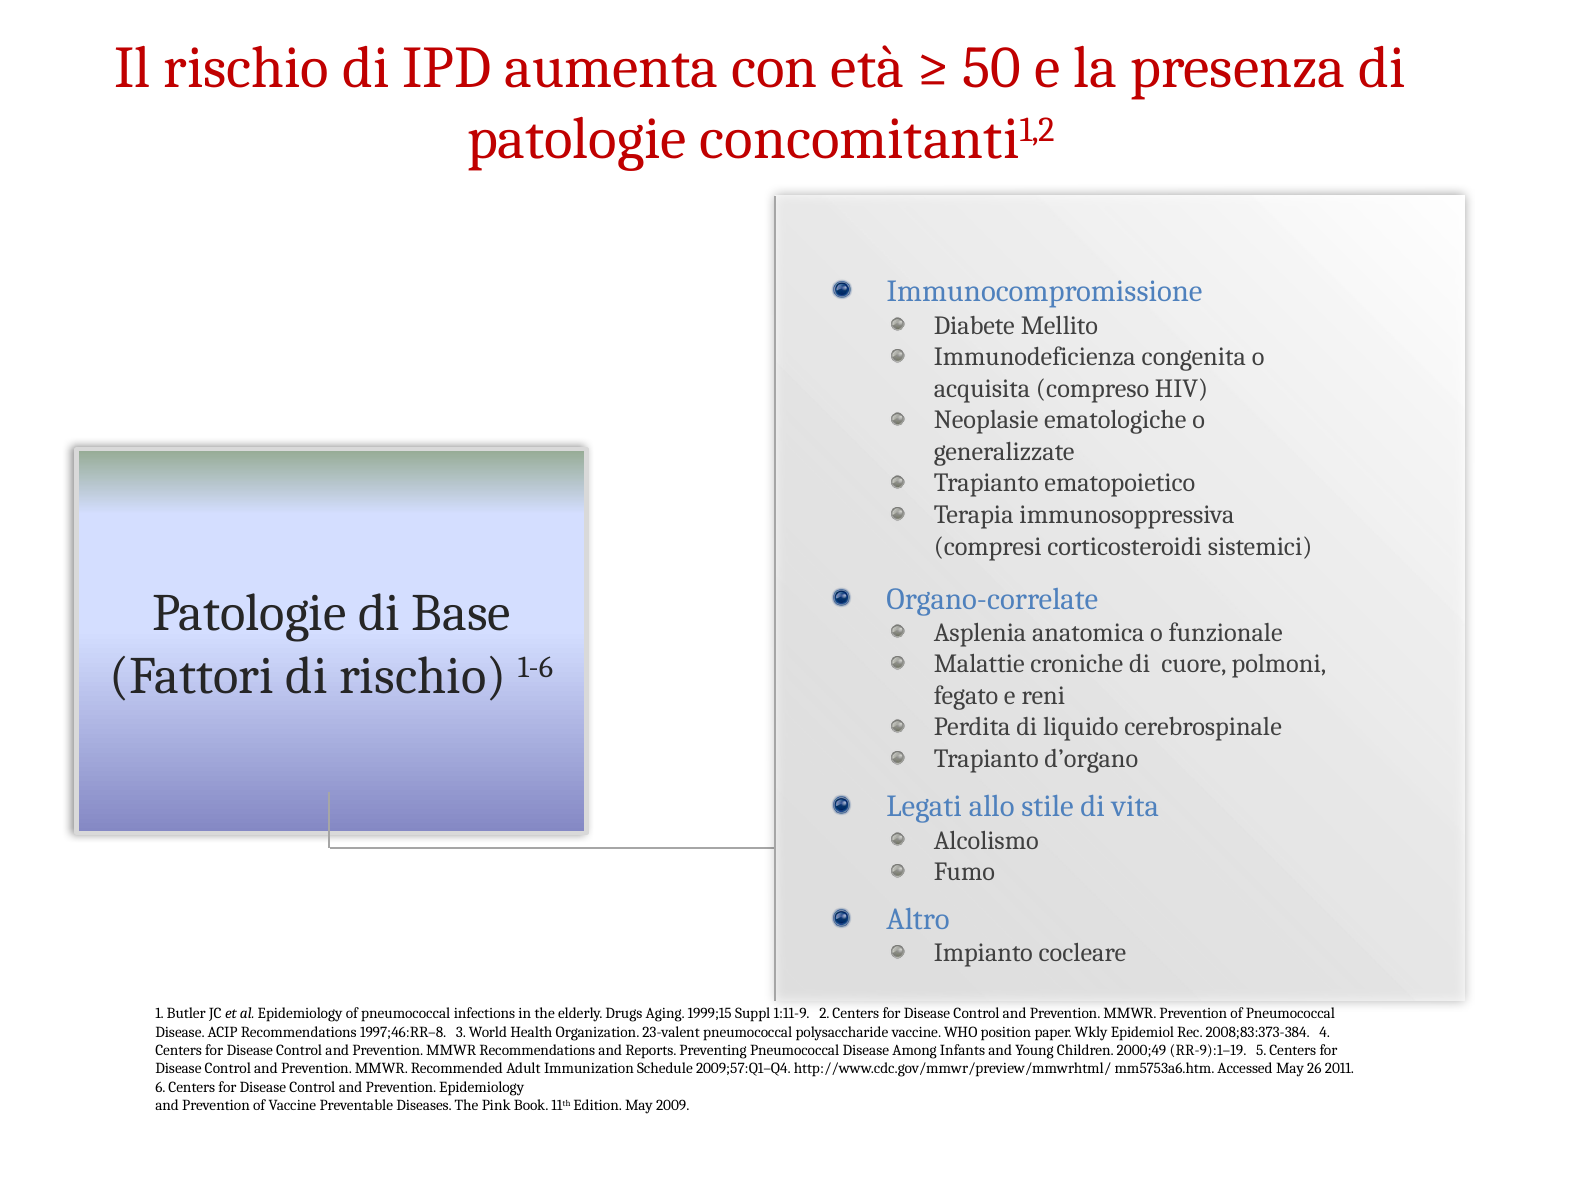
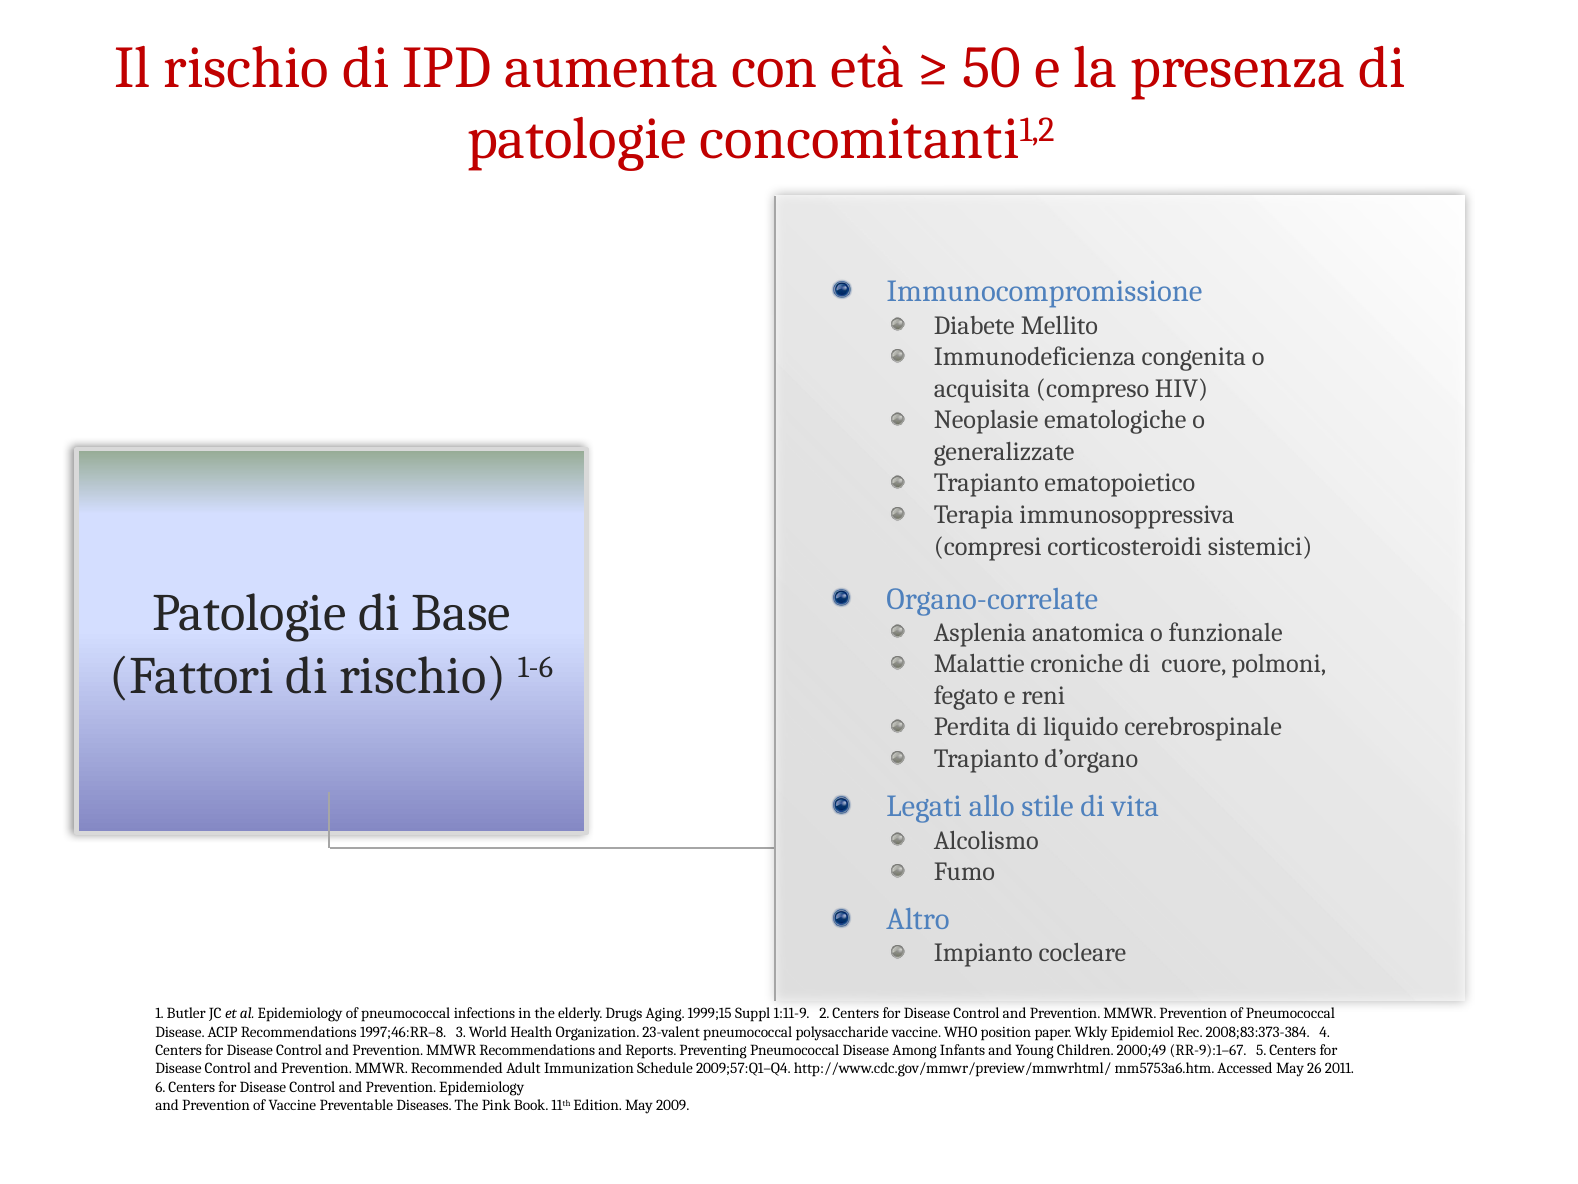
RR-9):1–19: RR-9):1–19 -> RR-9):1–67
